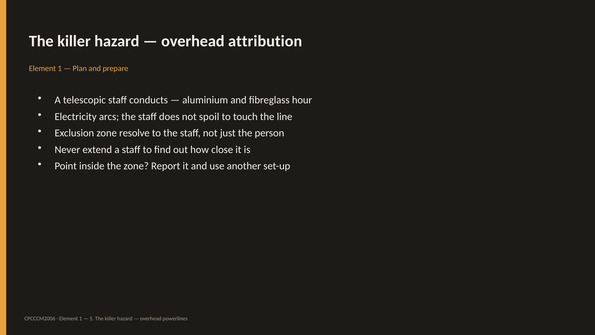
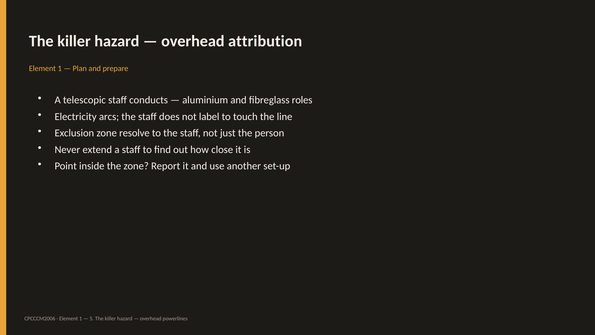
hour: hour -> roles
spoil: spoil -> label
